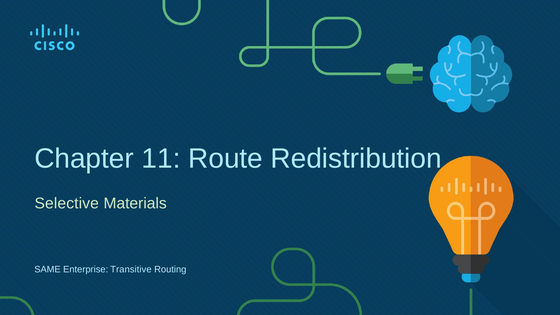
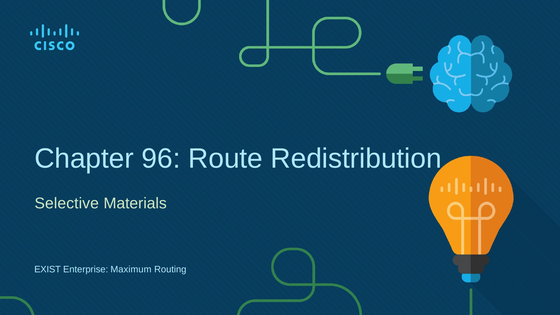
11: 11 -> 96
SAME: SAME -> EXIST
Transitive: Transitive -> Maximum
